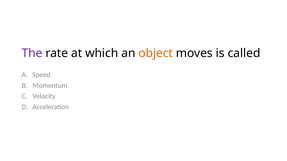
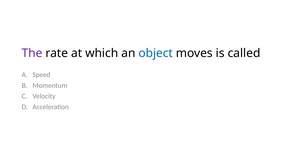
object colour: orange -> blue
